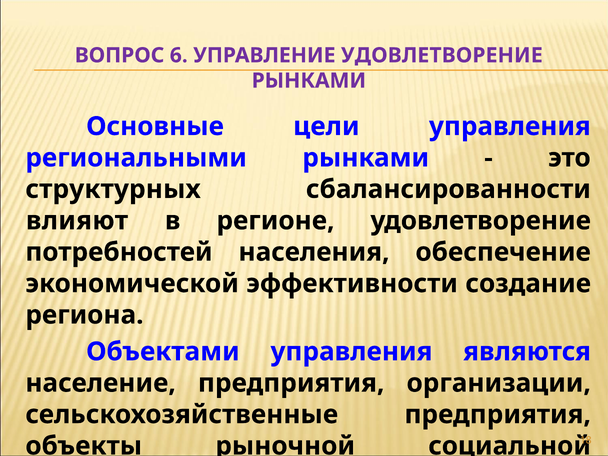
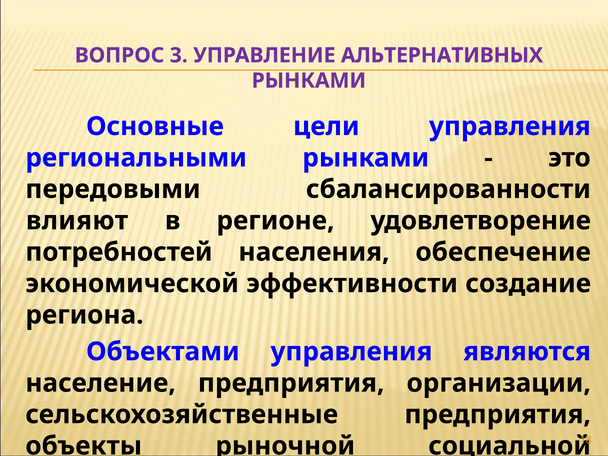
6: 6 -> 3
УПРАВЛЕНИЕ УДОВЛЕТВОРЕНИЕ: УДОВЛЕТВОРЕНИЕ -> АЛЬТЕРНАТИВНЫХ
структурных: структурных -> передовыми
